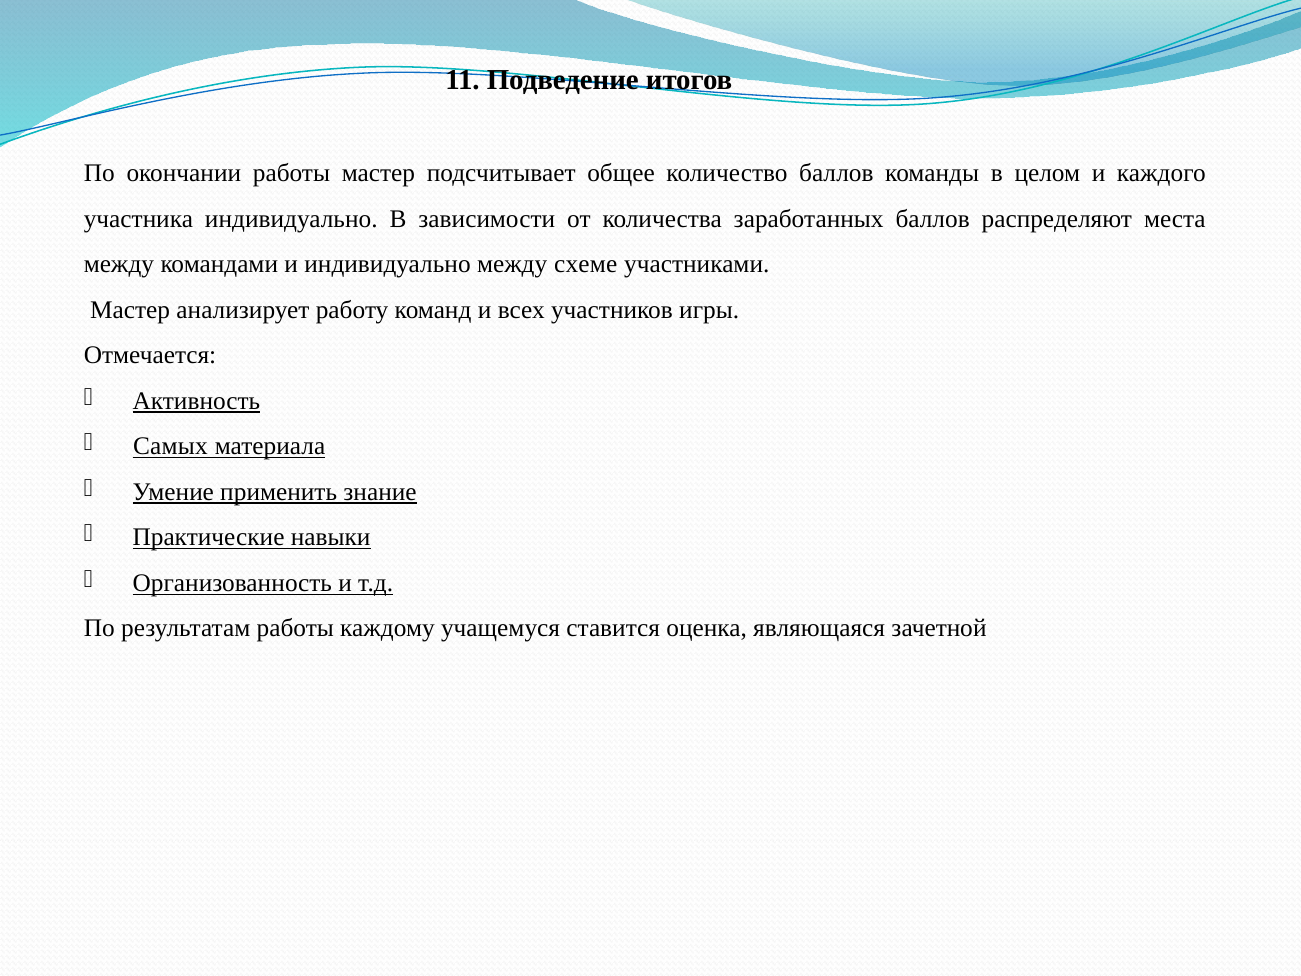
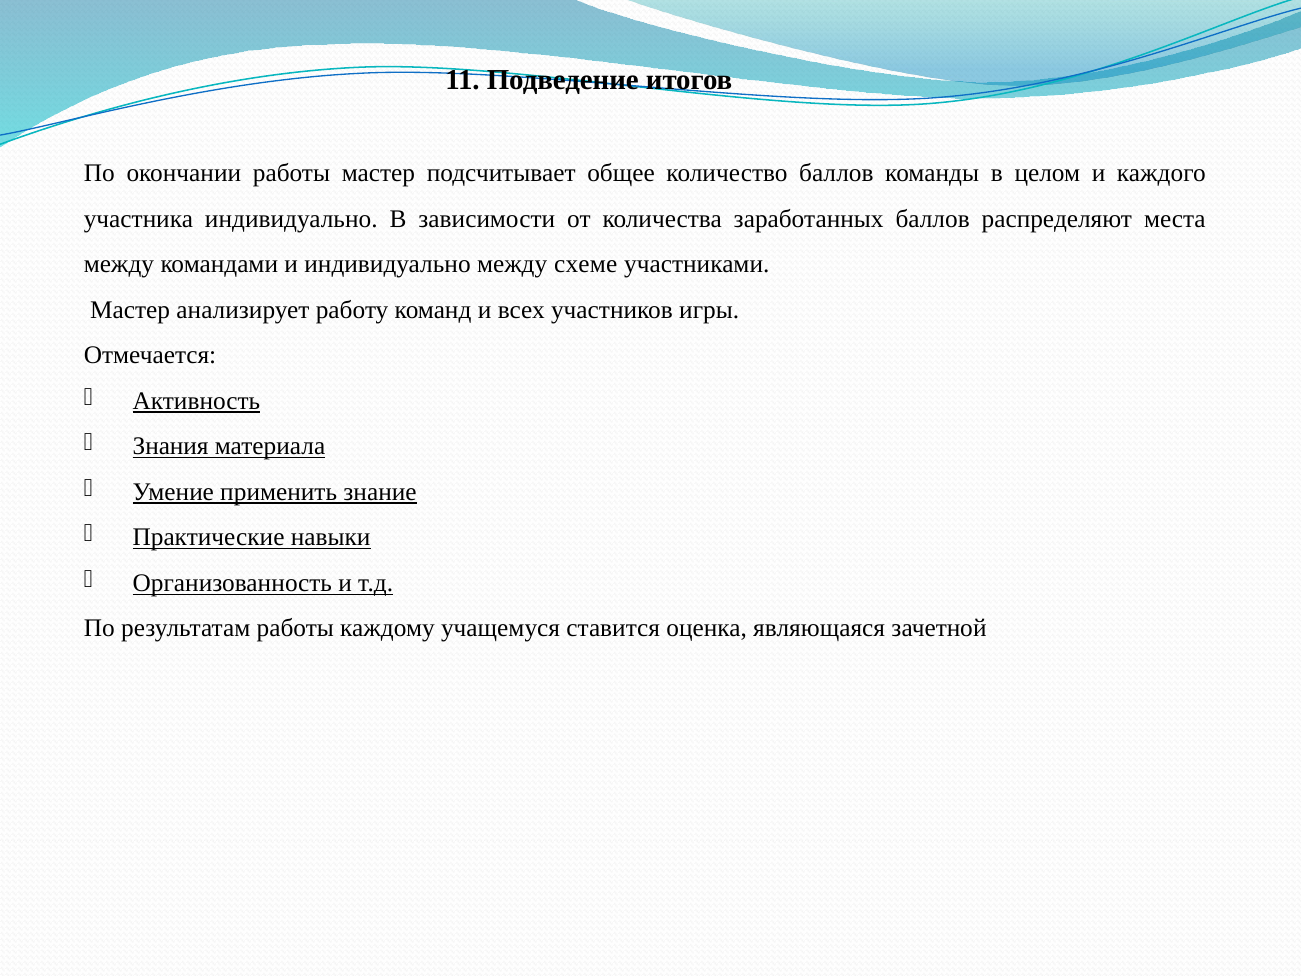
Самых: Самых -> Знания
